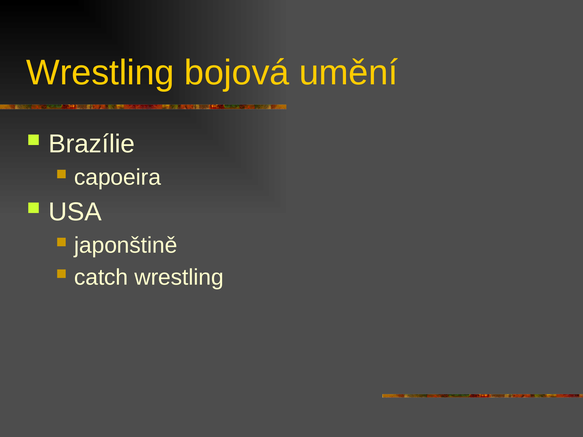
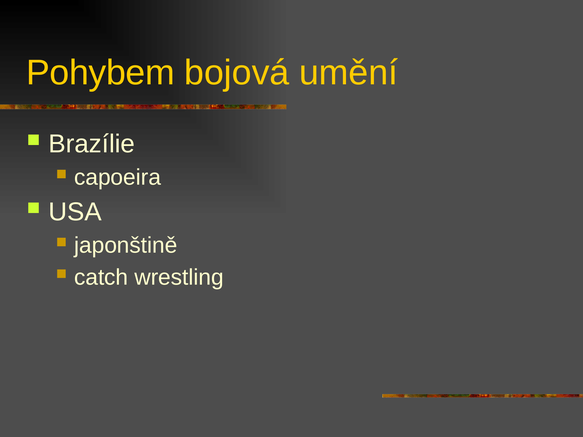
Wrestling at (100, 73): Wrestling -> Pohybem
